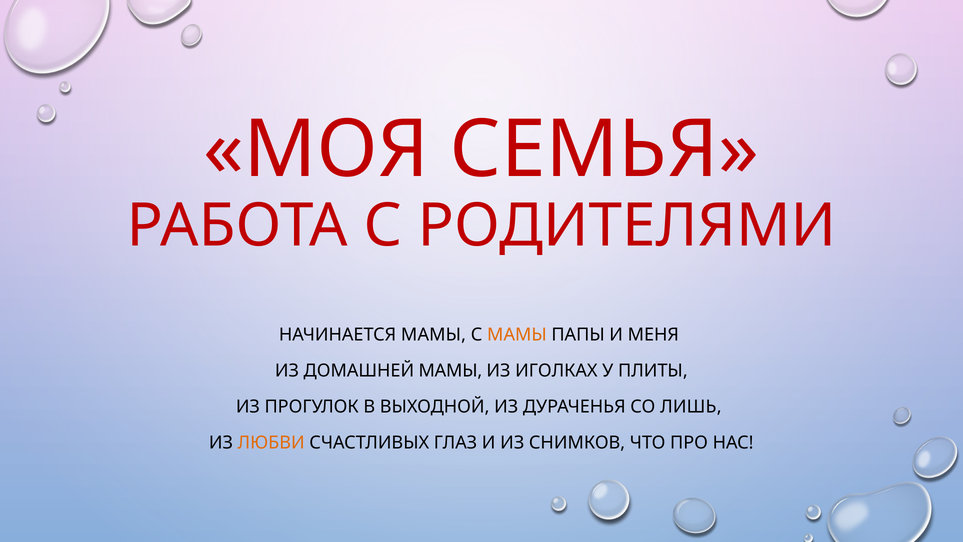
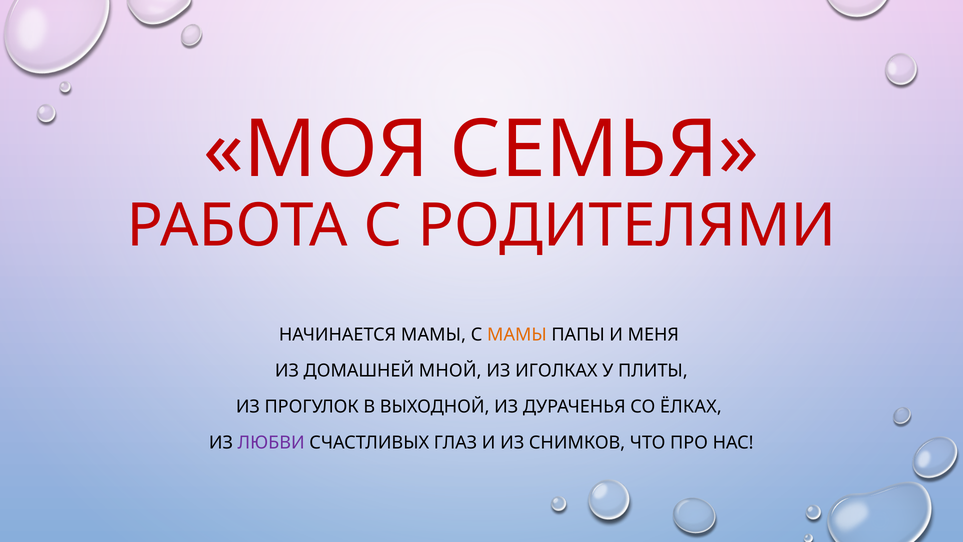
ДОМАШНЕЙ МАМЫ: МАМЫ -> МНОЙ
ЛИШЬ: ЛИШЬ -> ЁЛКАХ
ЛЮБВИ colour: orange -> purple
